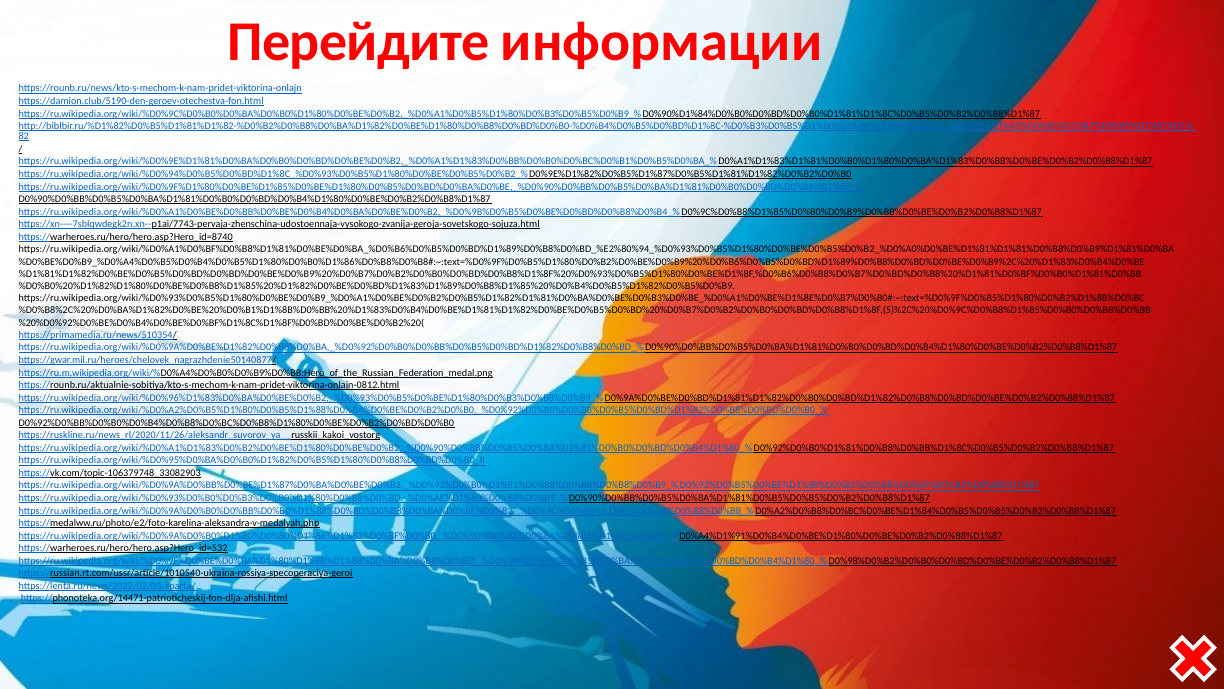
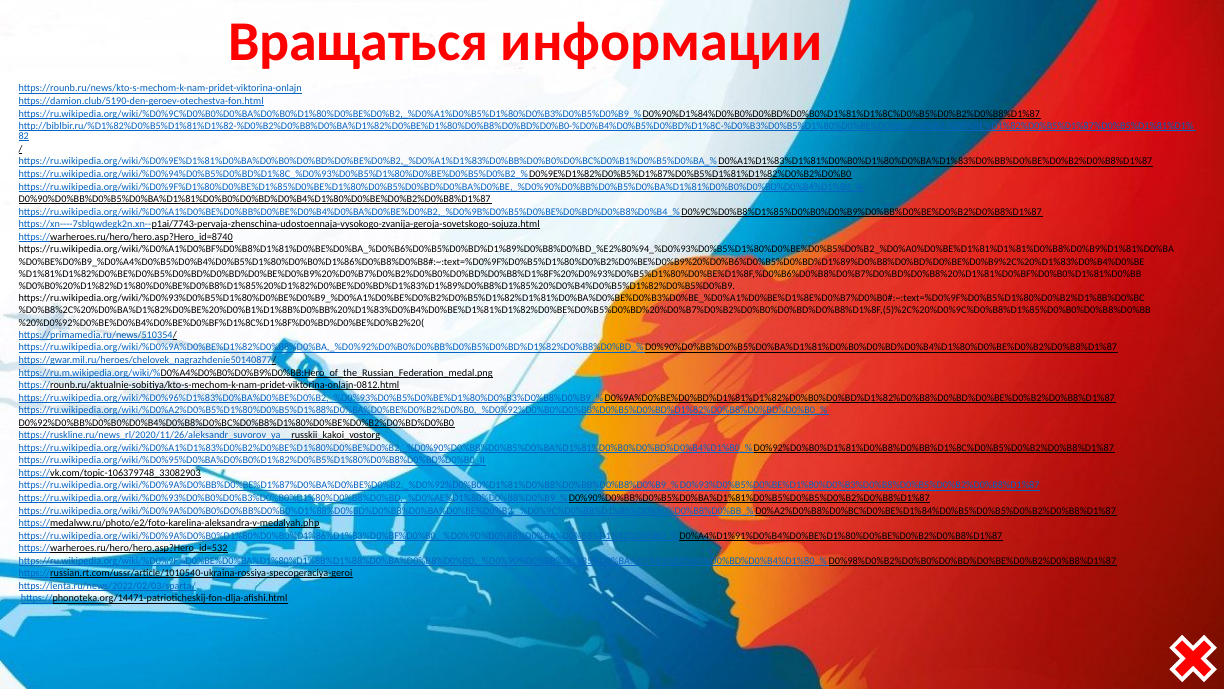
Перейдите: Перейдите -> Вращаться
